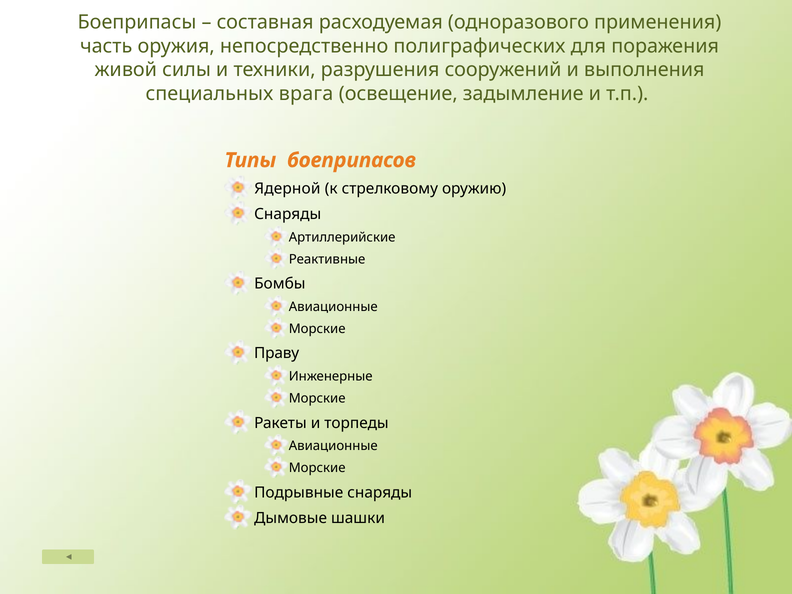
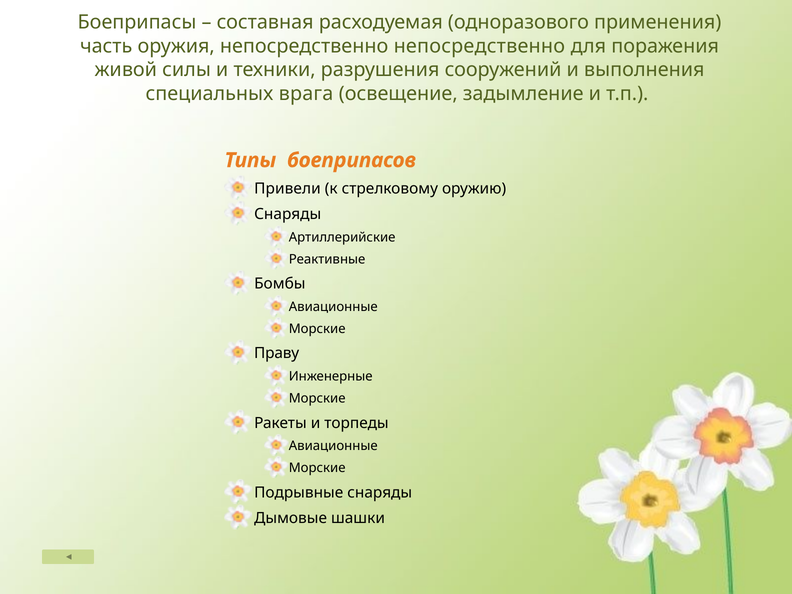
непосредственно полиграфических: полиграфических -> непосредственно
Ядерной: Ядерной -> Привели
